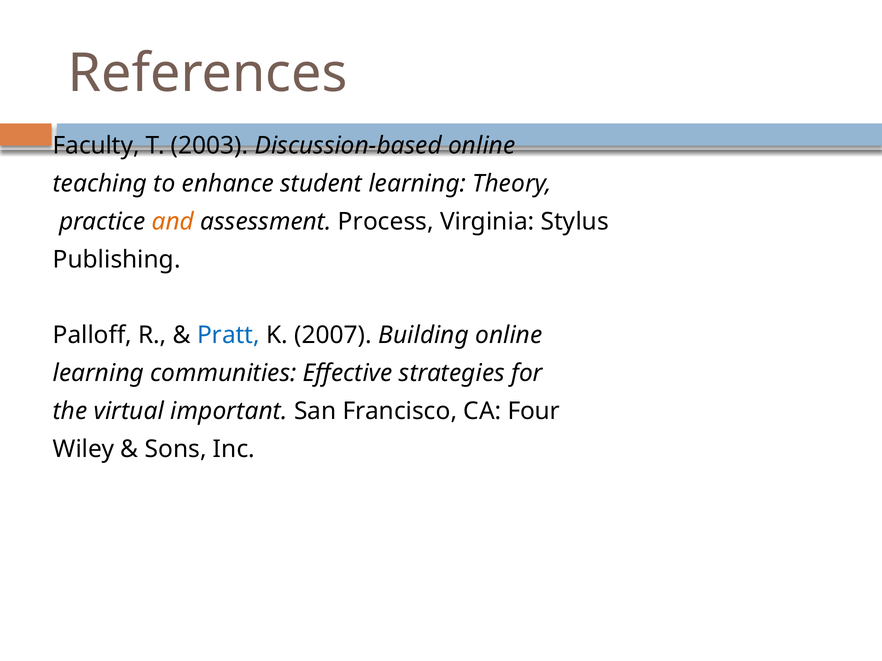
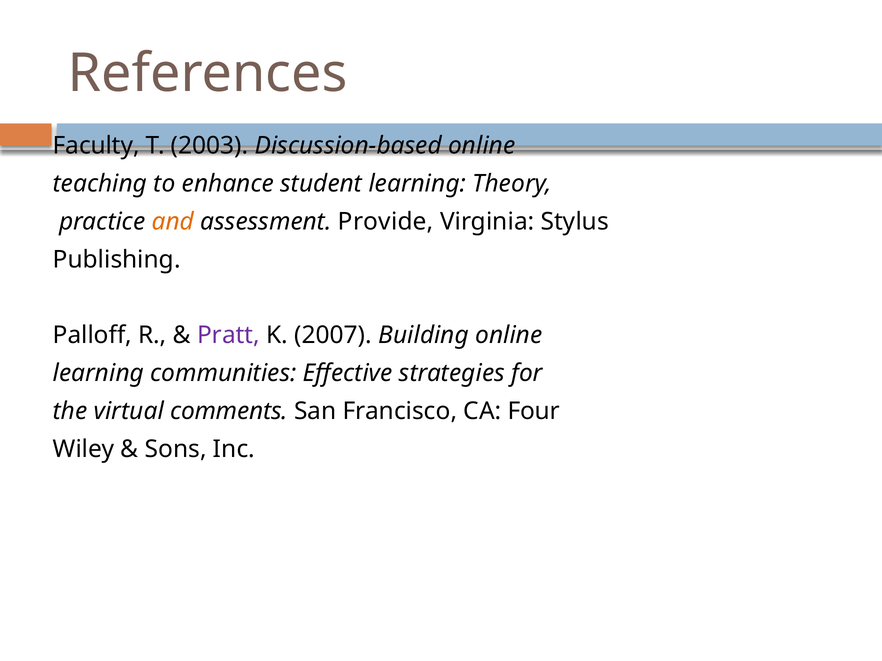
Process: Process -> Provide
Pratt colour: blue -> purple
important: important -> comments
